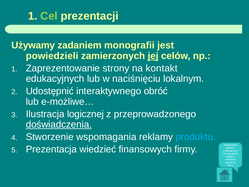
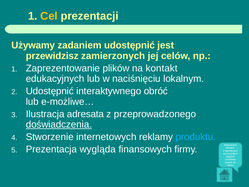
Cel colour: light green -> yellow
zadaniem monografii: monografii -> udostępnić
powiedzieli: powiedzieli -> przewidzisz
jej underline: present -> none
strony: strony -> plików
logicznej: logicznej -> adresata
wspomagania: wspomagania -> internetowych
wiedzieć: wiedzieć -> wygląda
